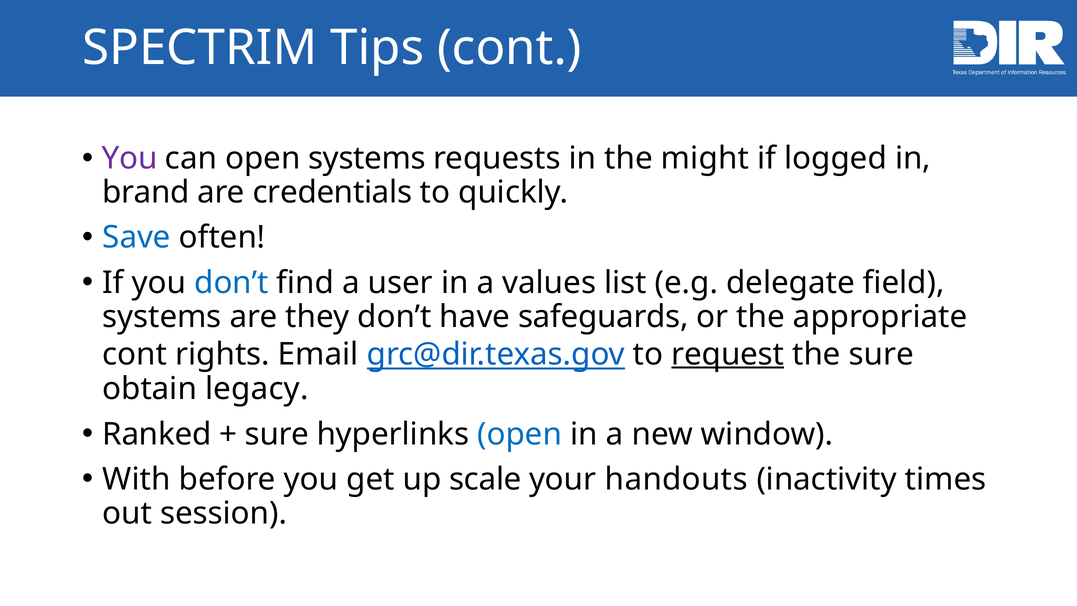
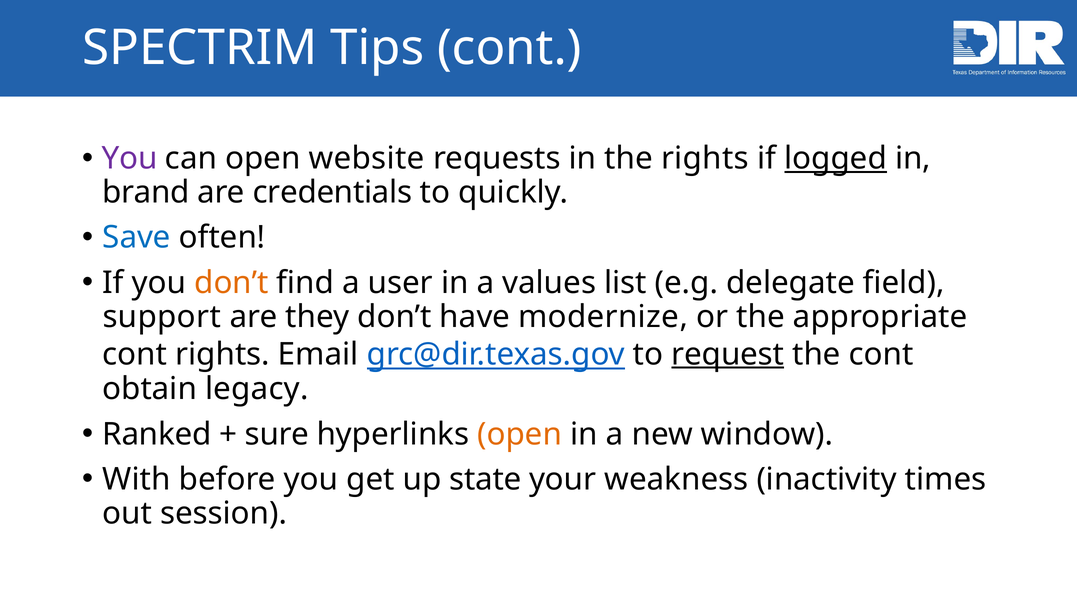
open systems: systems -> website
the might: might -> rights
logged underline: none -> present
don’t at (231, 283) colour: blue -> orange
systems at (162, 317): systems -> support
safeguards: safeguards -> modernize
the sure: sure -> cont
open at (520, 434) colour: blue -> orange
scale: scale -> state
handouts: handouts -> weakness
